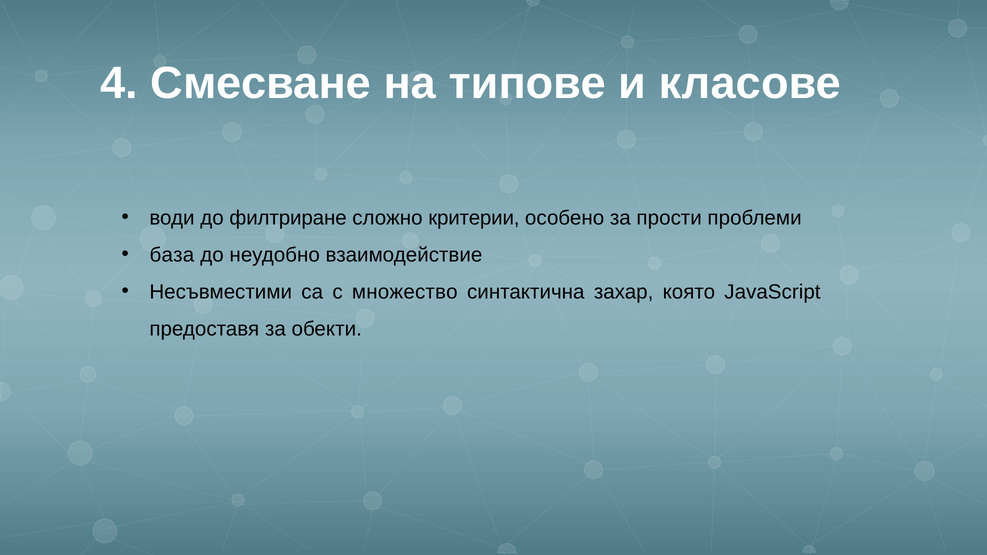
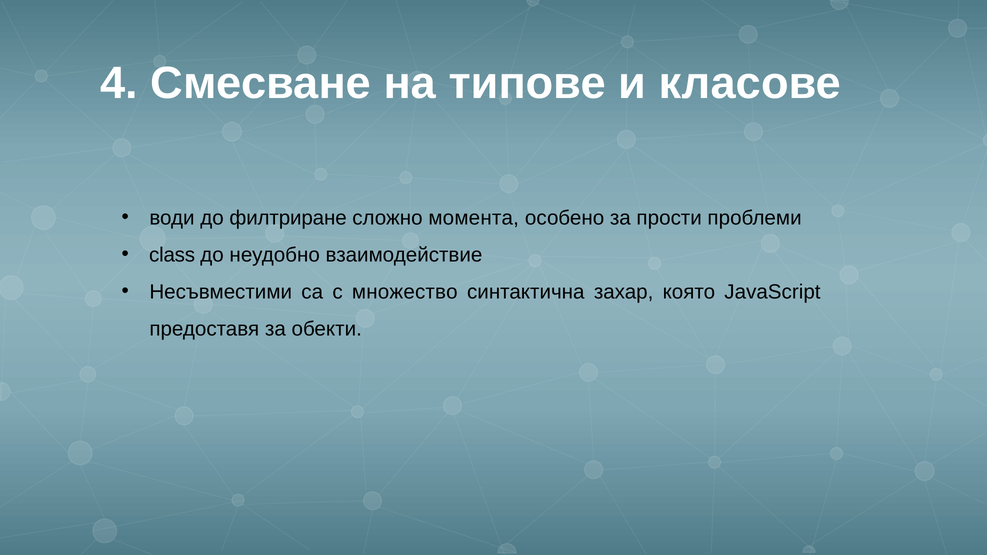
критерии: критерии -> момента
база: база -> class
